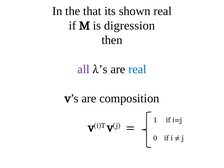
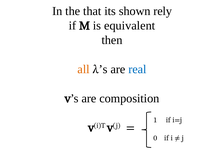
shown real: real -> rely
digression: digression -> equivalent
all colour: purple -> orange
